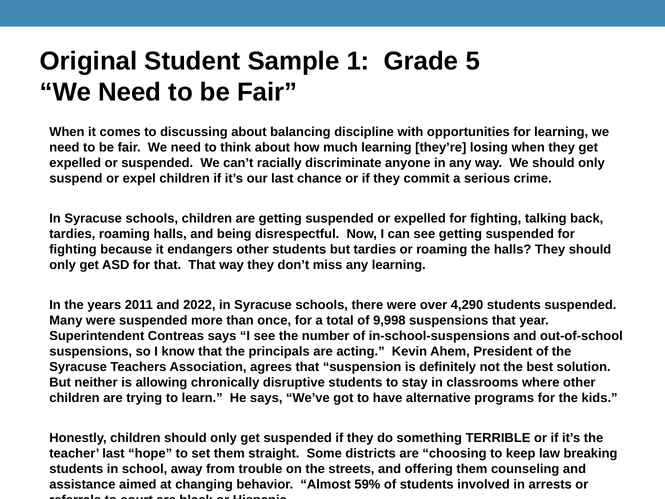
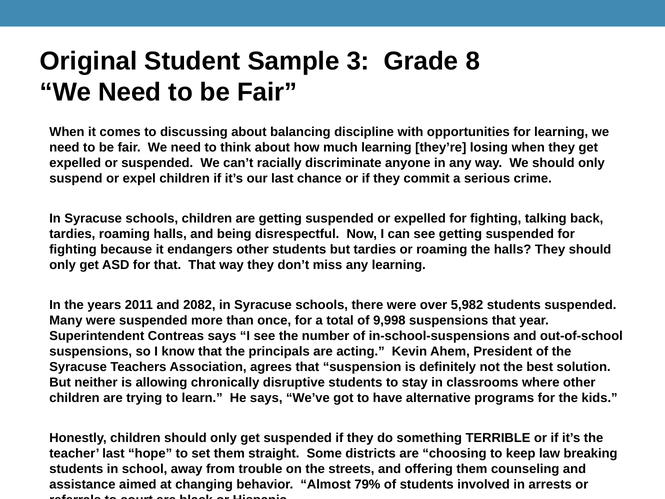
1: 1 -> 3
5: 5 -> 8
2022: 2022 -> 2082
4,290: 4,290 -> 5,982
59%: 59% -> 79%
